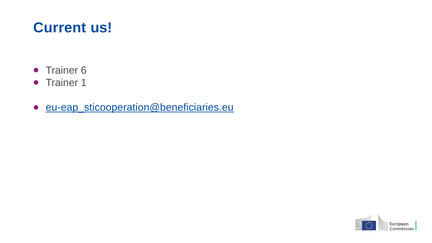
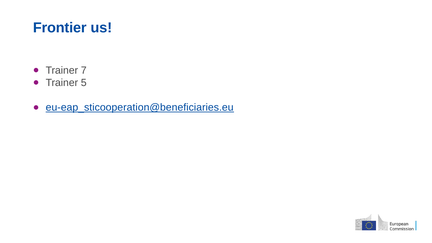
Current: Current -> Frontier
6: 6 -> 7
1: 1 -> 5
